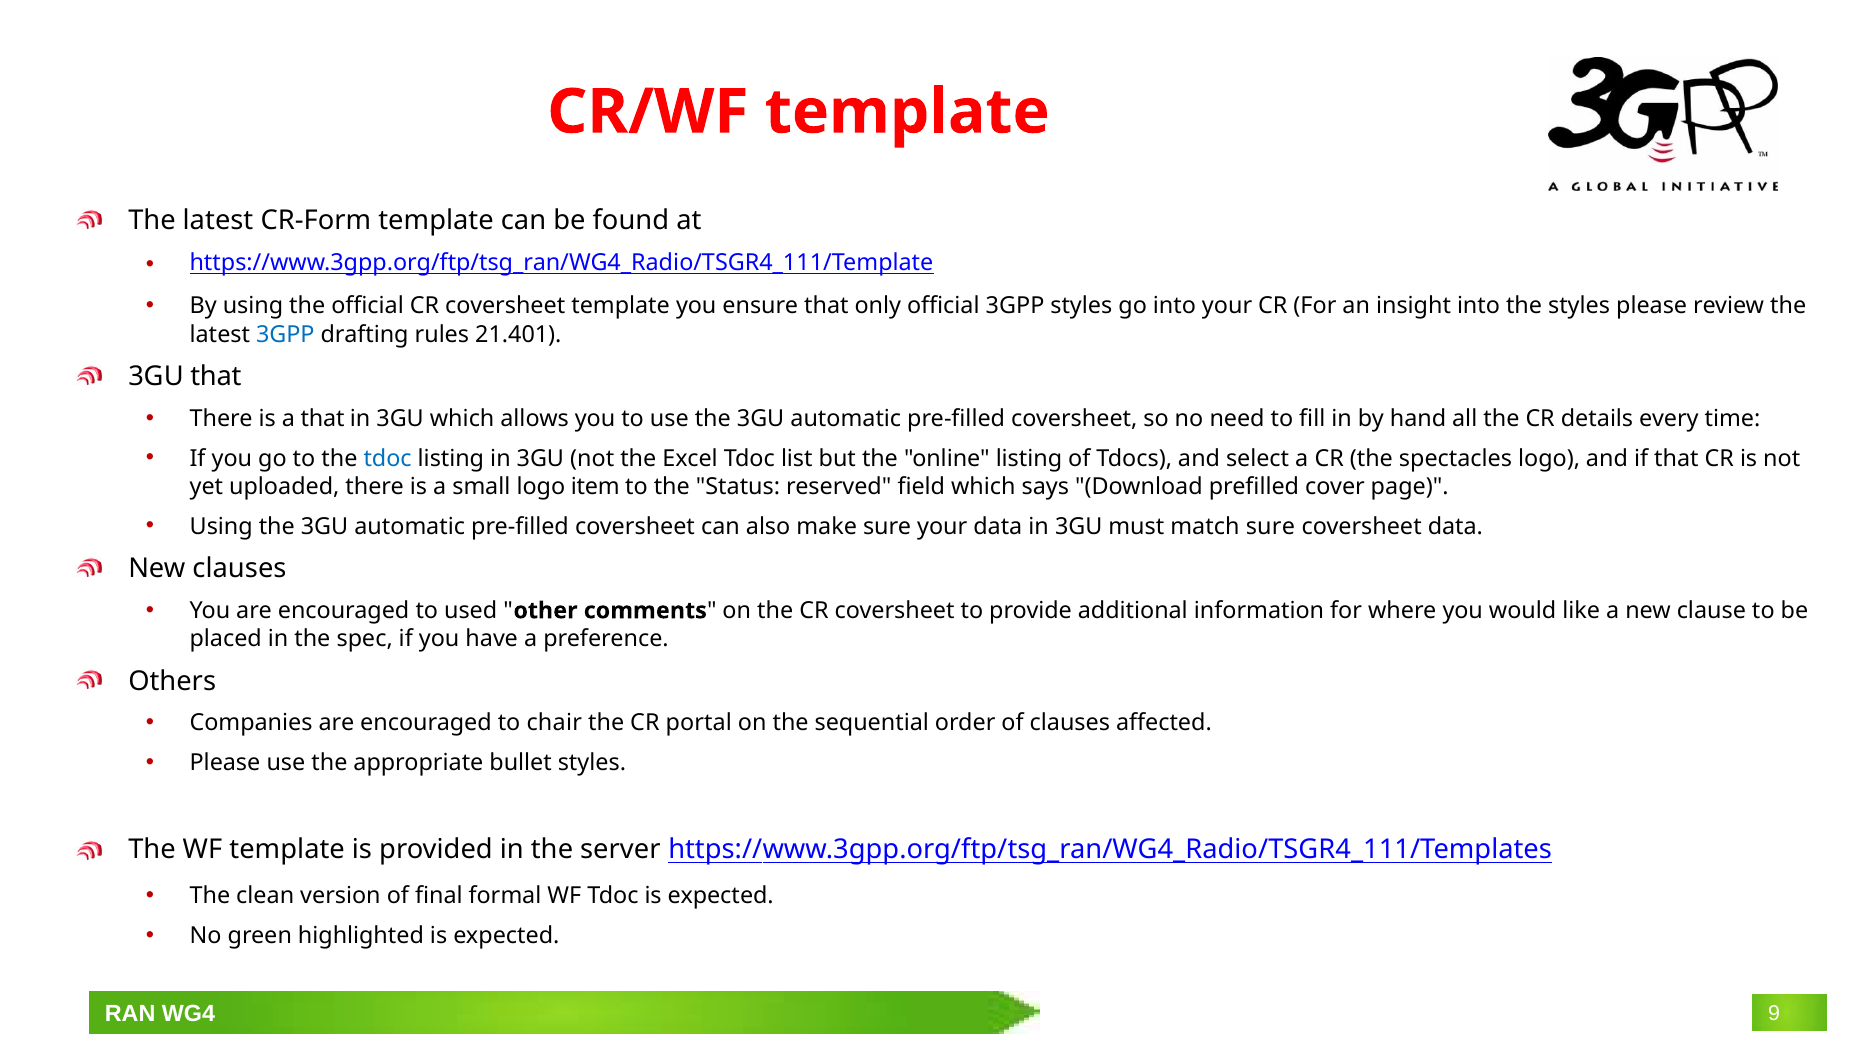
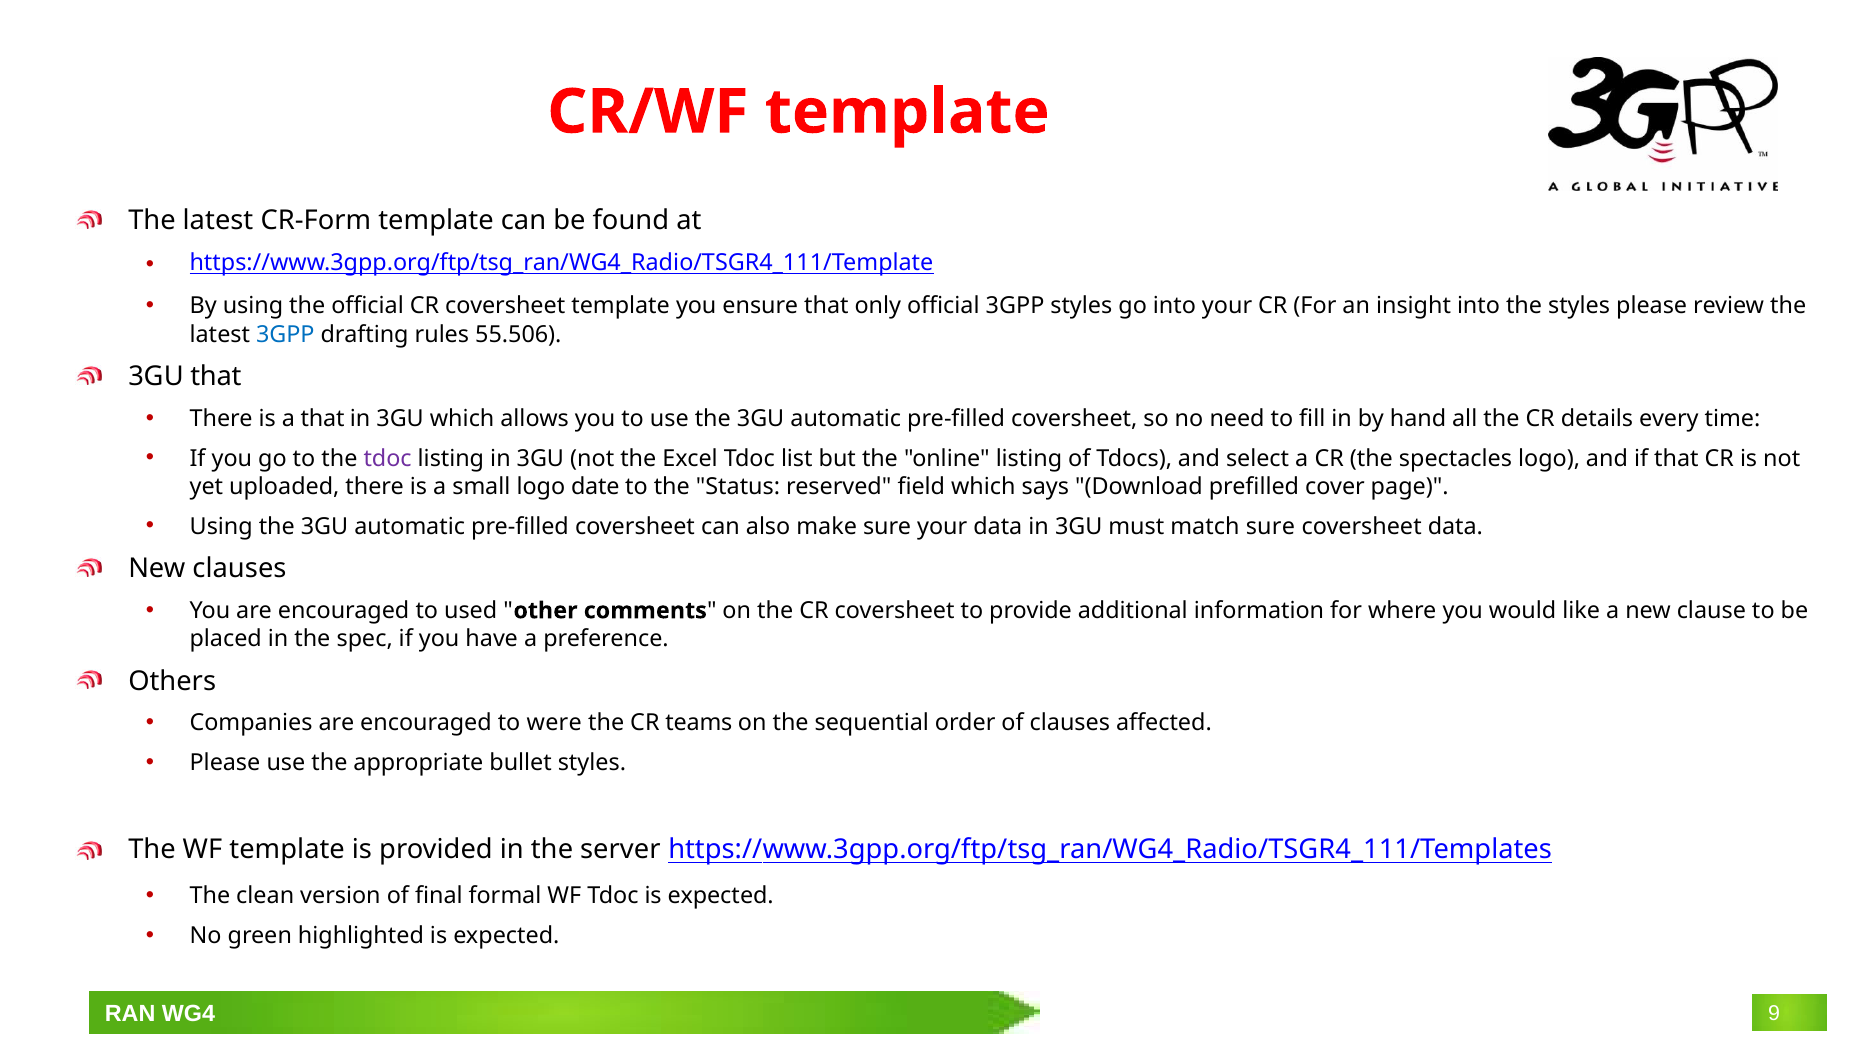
21.401: 21.401 -> 55.506
tdoc at (388, 458) colour: blue -> purple
item: item -> date
chair: chair -> were
portal: portal -> teams
